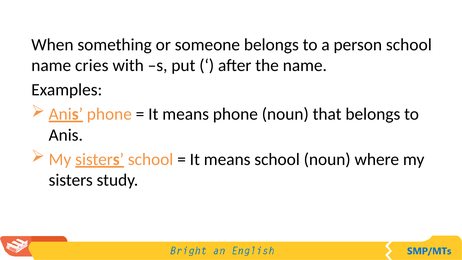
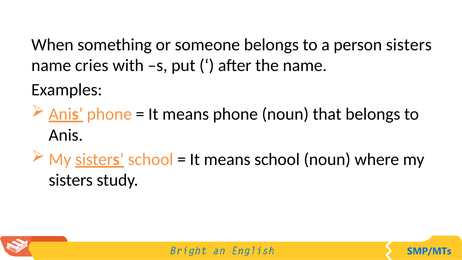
person school: school -> sisters
